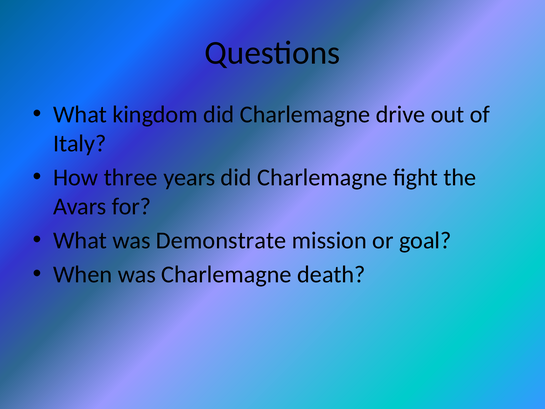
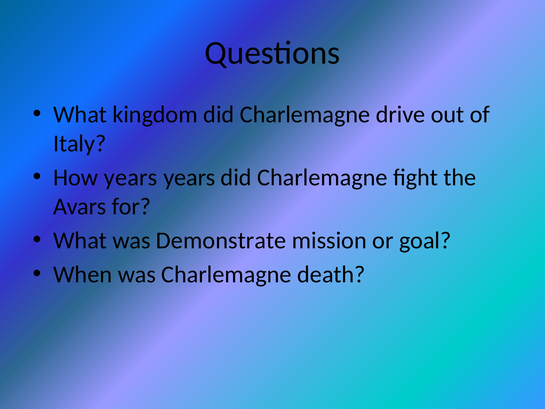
How three: three -> years
